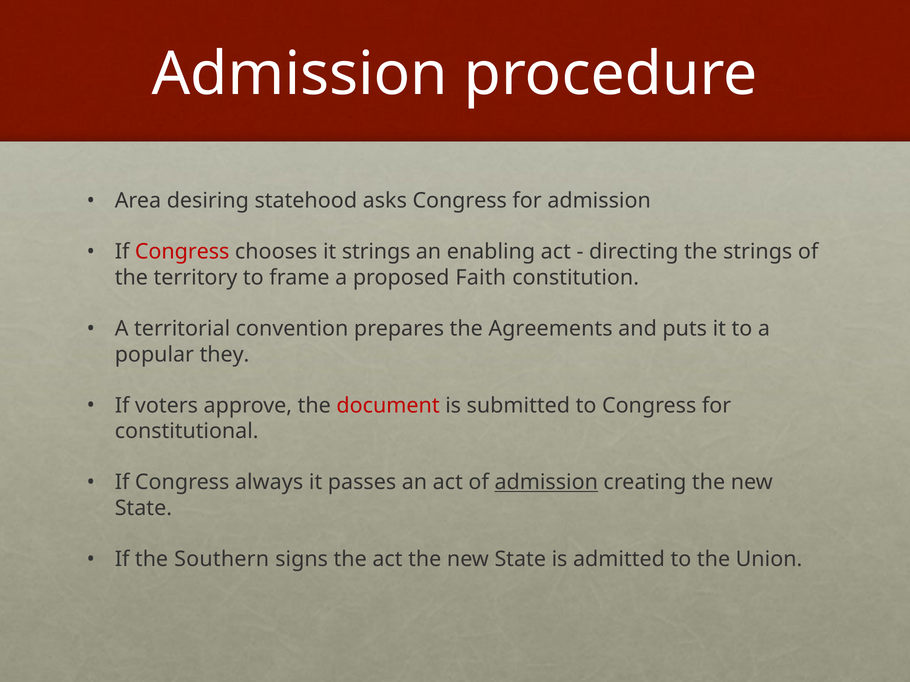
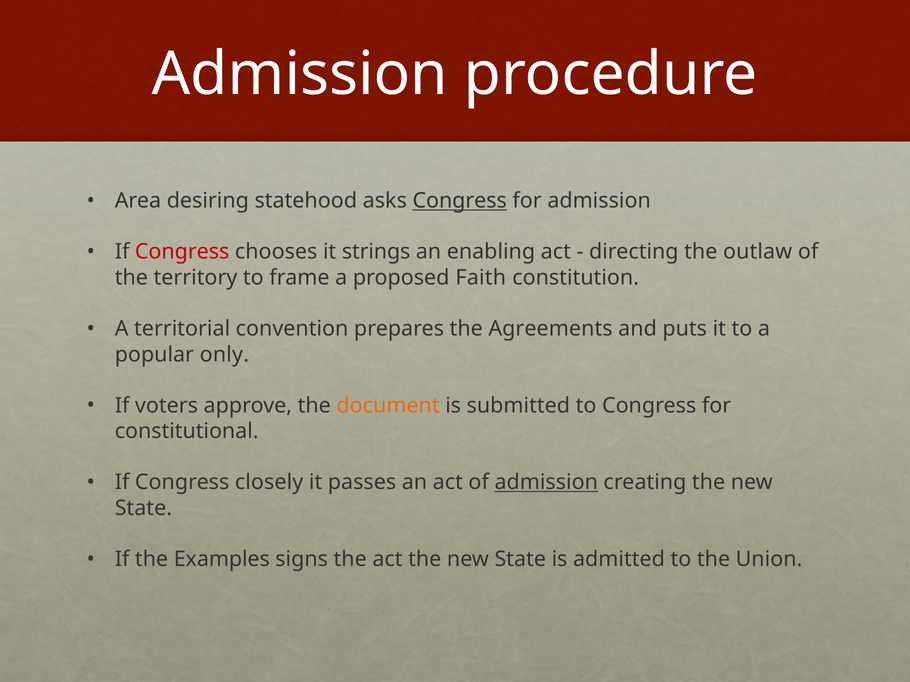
Congress at (460, 201) underline: none -> present
the strings: strings -> outlaw
they: they -> only
document colour: red -> orange
always: always -> closely
Southern: Southern -> Examples
